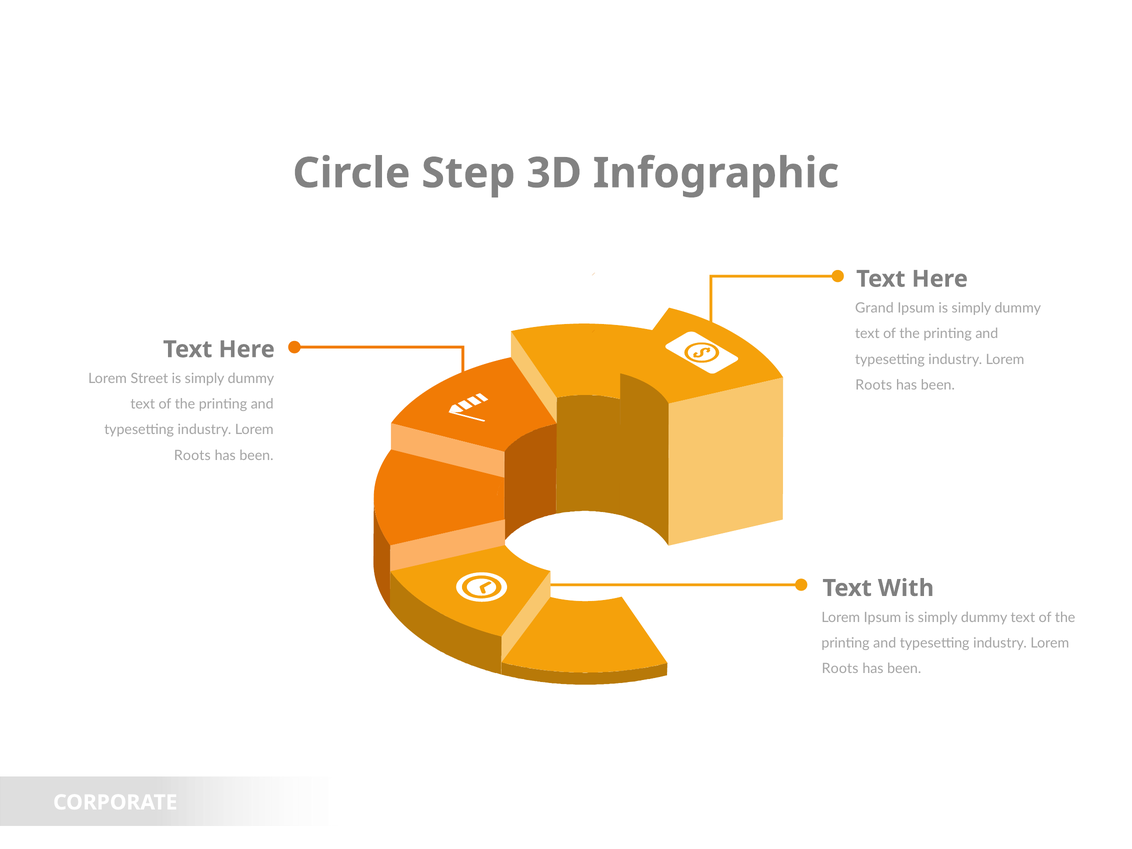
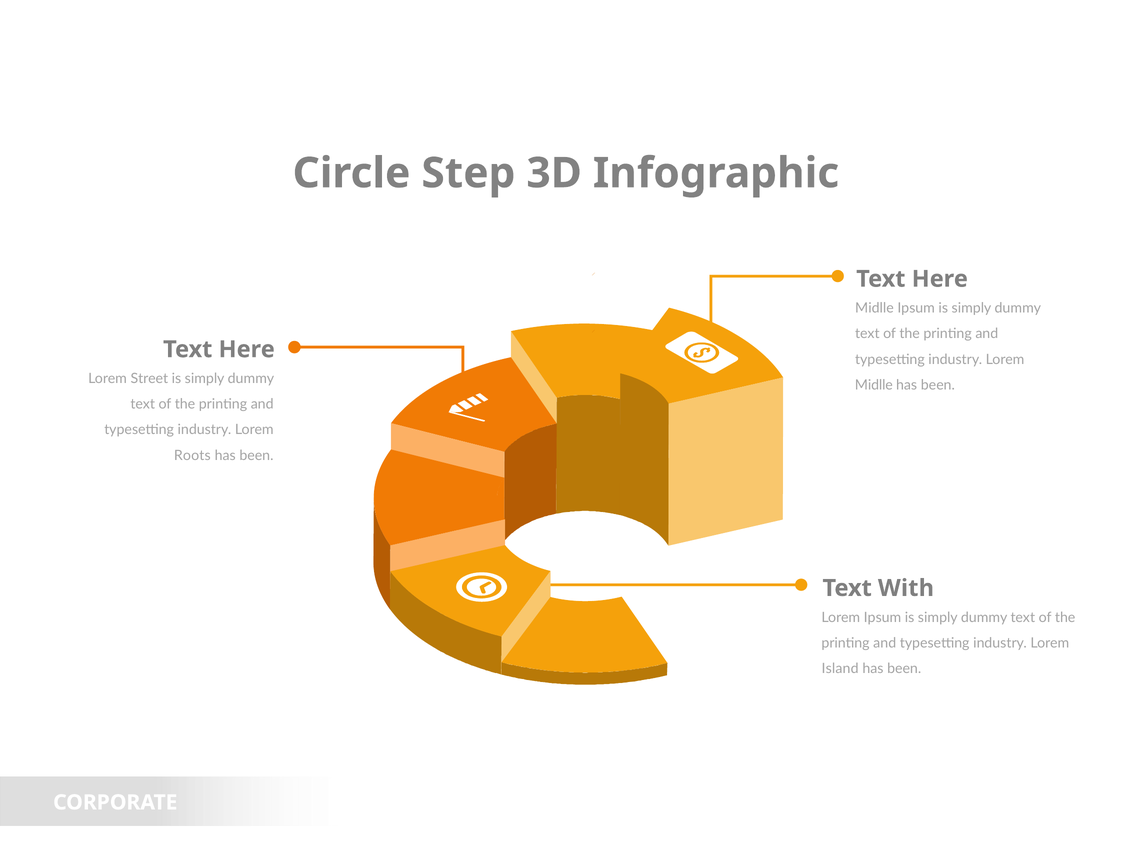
Grand at (874, 308): Grand -> Midlle
Roots at (874, 385): Roots -> Midlle
Roots at (840, 669): Roots -> Island
